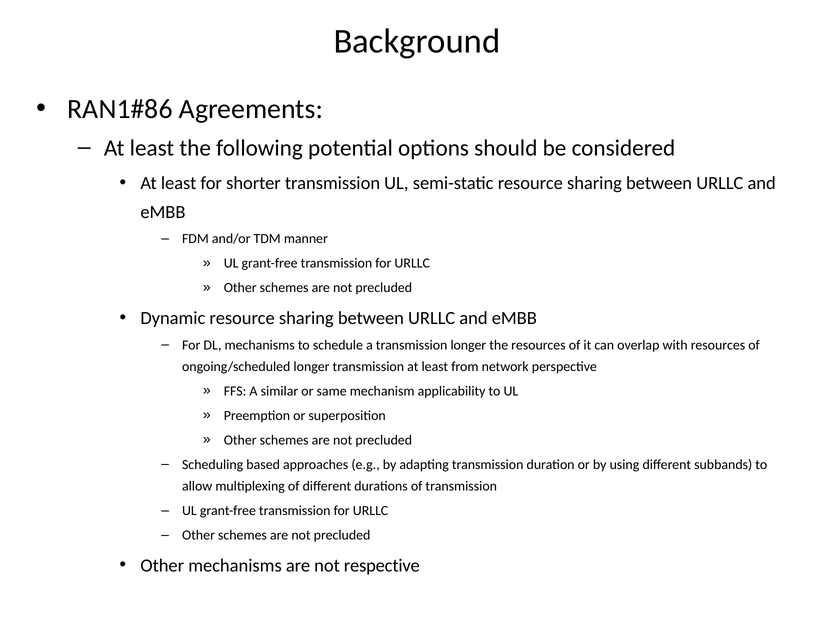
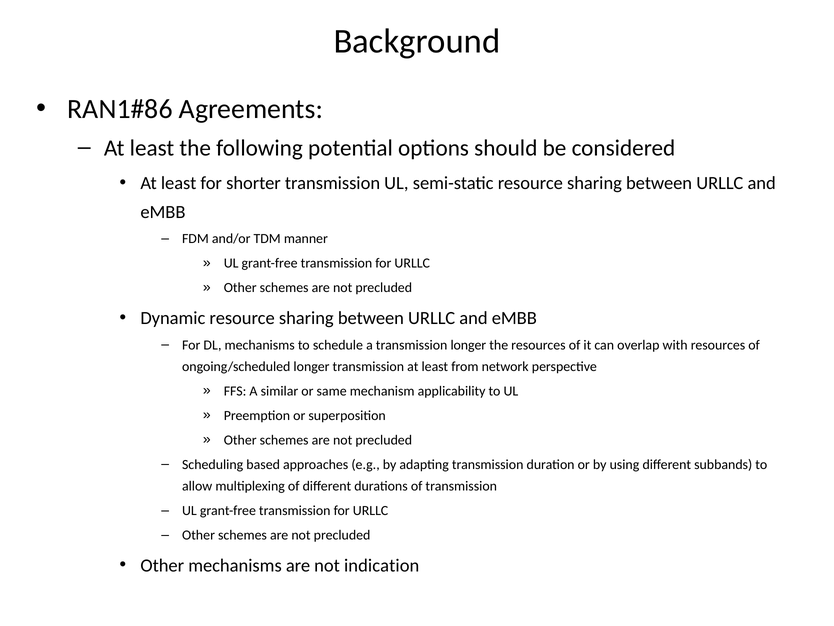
respective: respective -> indication
